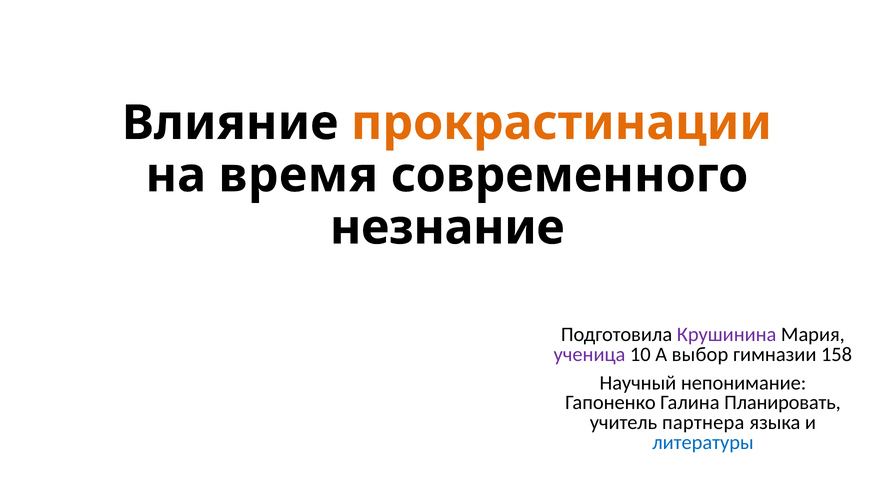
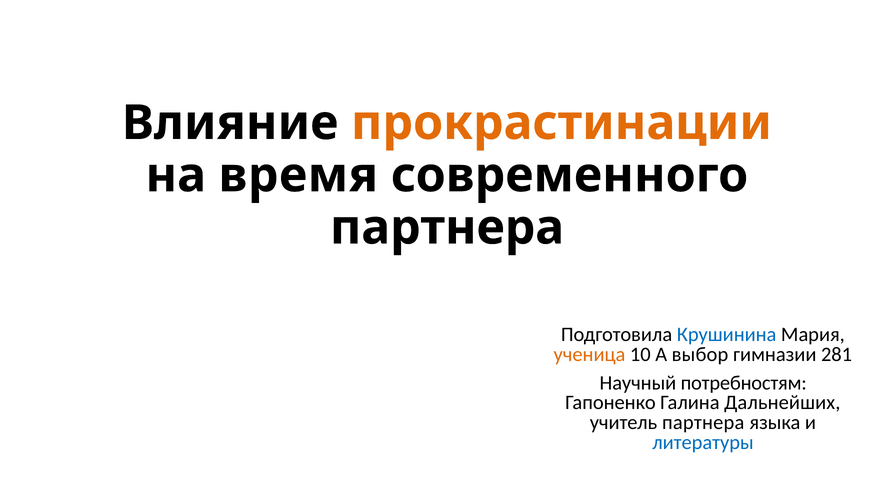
незнание at (447, 228): незнание -> партнера
Крушинина colour: purple -> blue
ученица colour: purple -> orange
158: 158 -> 281
непонимание: непонимание -> потребностям
Планировать: Планировать -> Дальнейших
